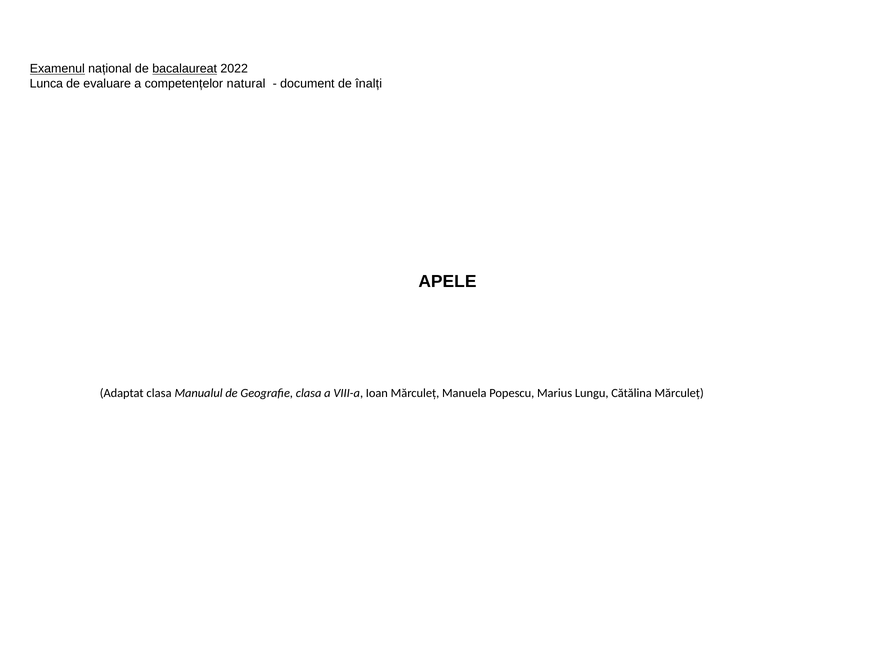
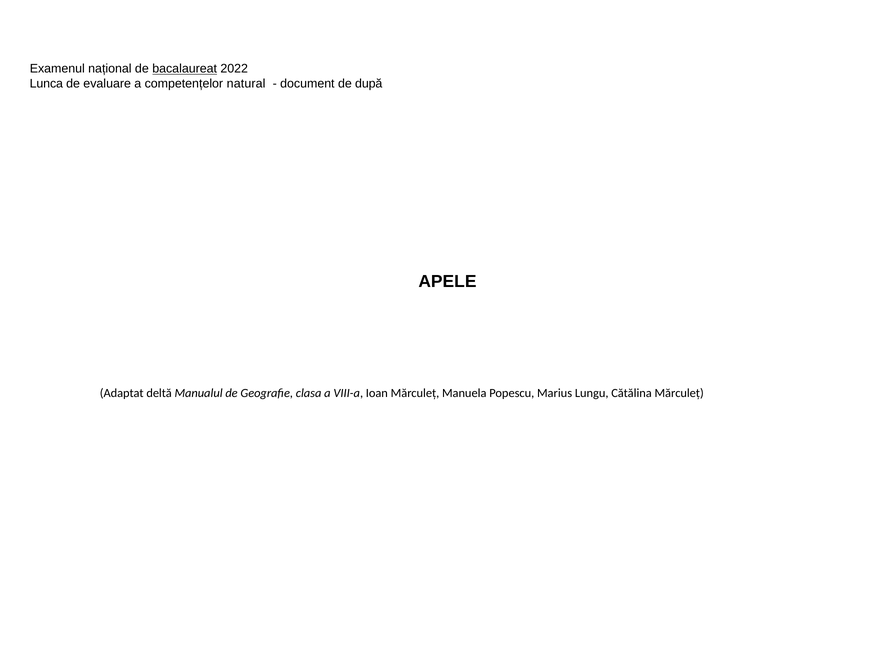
Examenul underline: present -> none
înalți: înalți -> după
Adaptat clasa: clasa -> deltă
